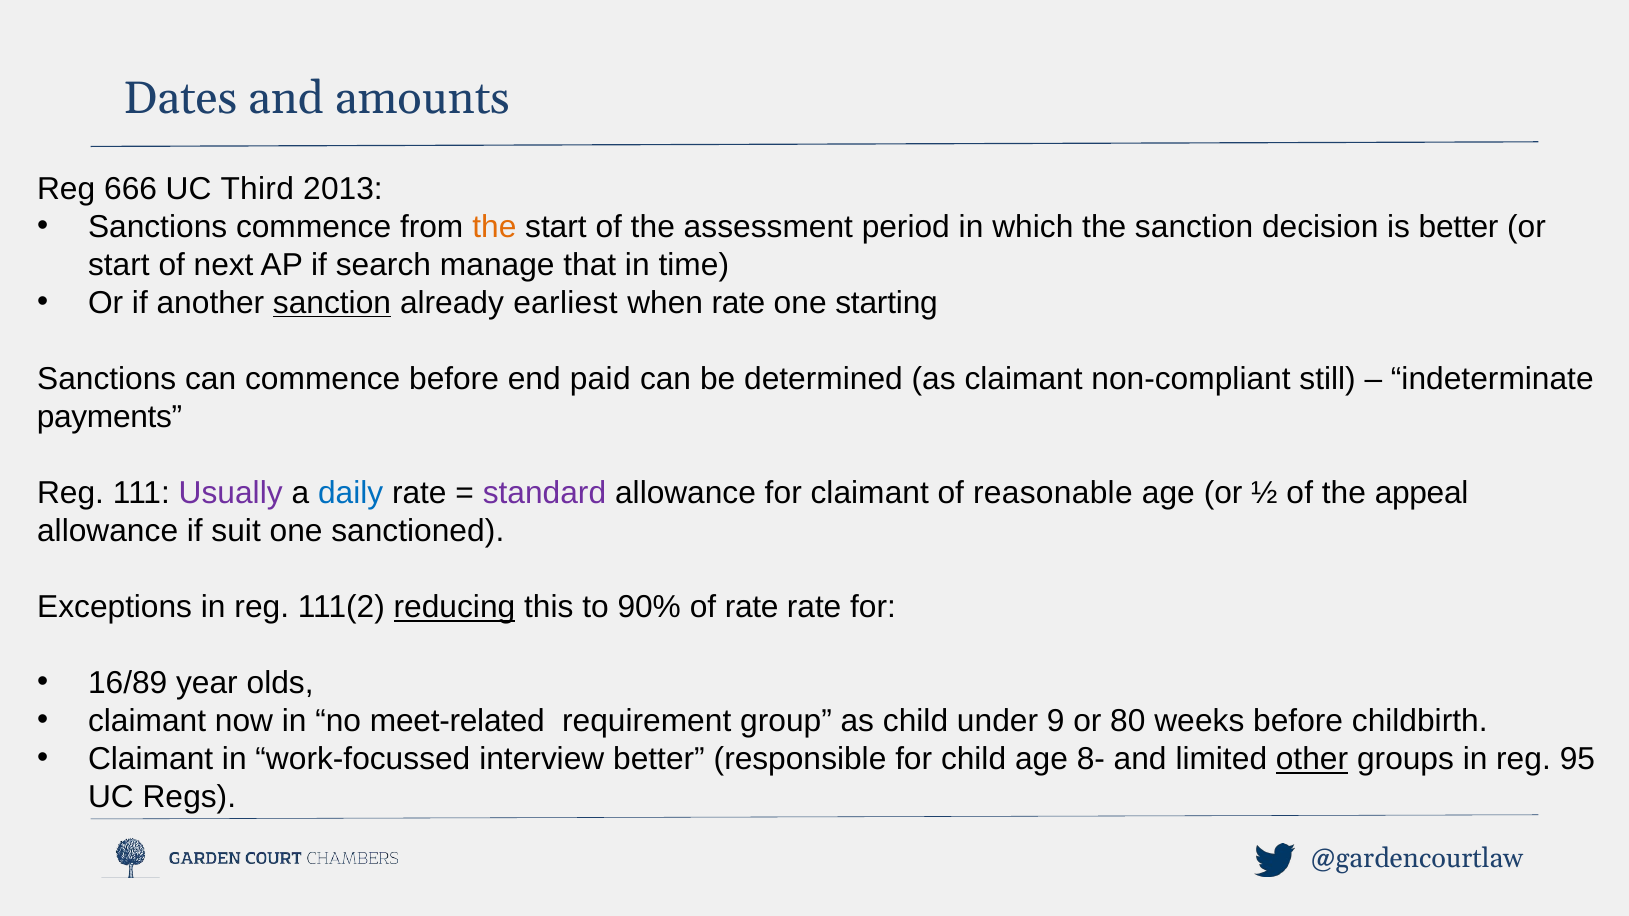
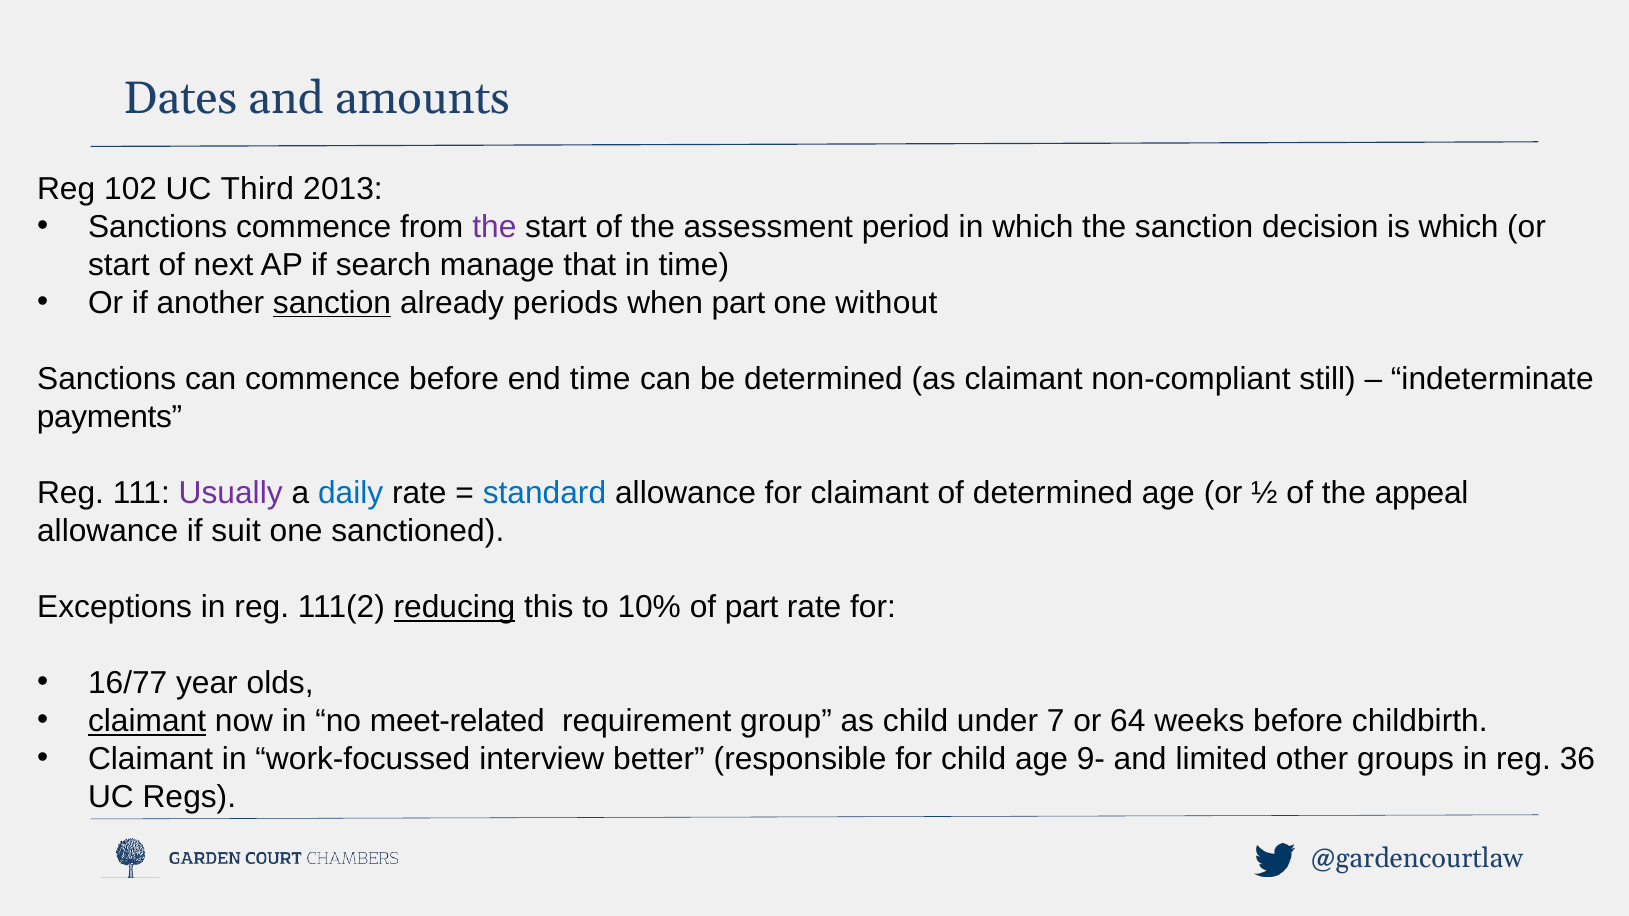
666: 666 -> 102
the at (494, 227) colour: orange -> purple
is better: better -> which
earliest: earliest -> periods
when rate: rate -> part
starting: starting -> without
end paid: paid -> time
standard colour: purple -> blue
of reasonable: reasonable -> determined
90%: 90% -> 10%
of rate: rate -> part
16/89: 16/89 -> 16/77
claimant at (147, 721) underline: none -> present
9: 9 -> 7
80: 80 -> 64
8-: 8- -> 9-
other underline: present -> none
95: 95 -> 36
